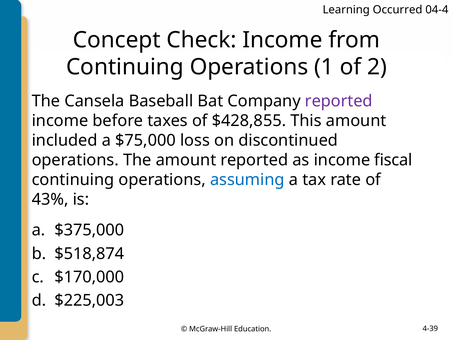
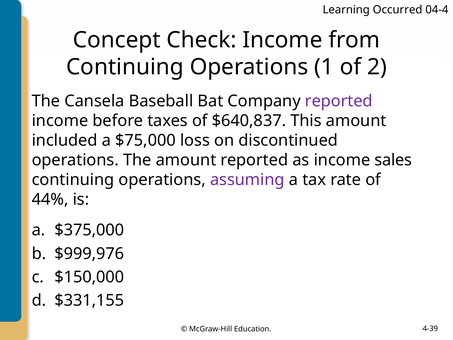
$428,855: $428,855 -> $640,837
fiscal: fiscal -> sales
assuming colour: blue -> purple
43%: 43% -> 44%
$518,874: $518,874 -> $999,976
$170,000: $170,000 -> $150,000
$225,003: $225,003 -> $331,155
